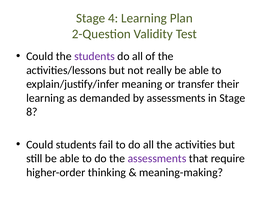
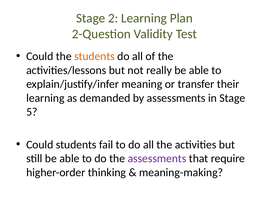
4: 4 -> 2
students at (94, 56) colour: purple -> orange
8: 8 -> 5
